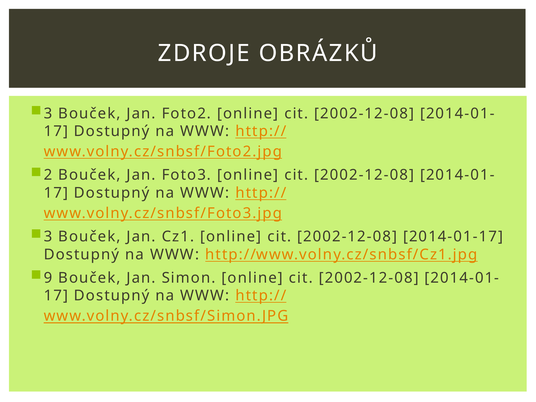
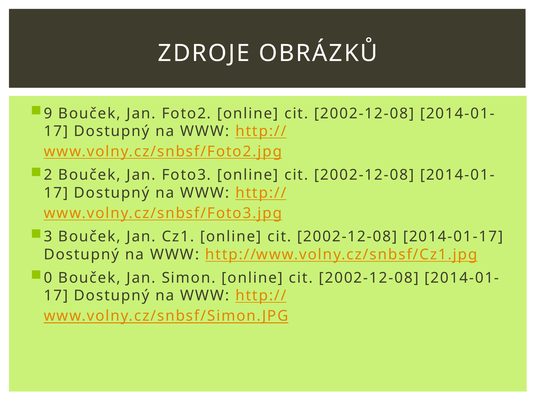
3 at (48, 113): 3 -> 9
9: 9 -> 0
